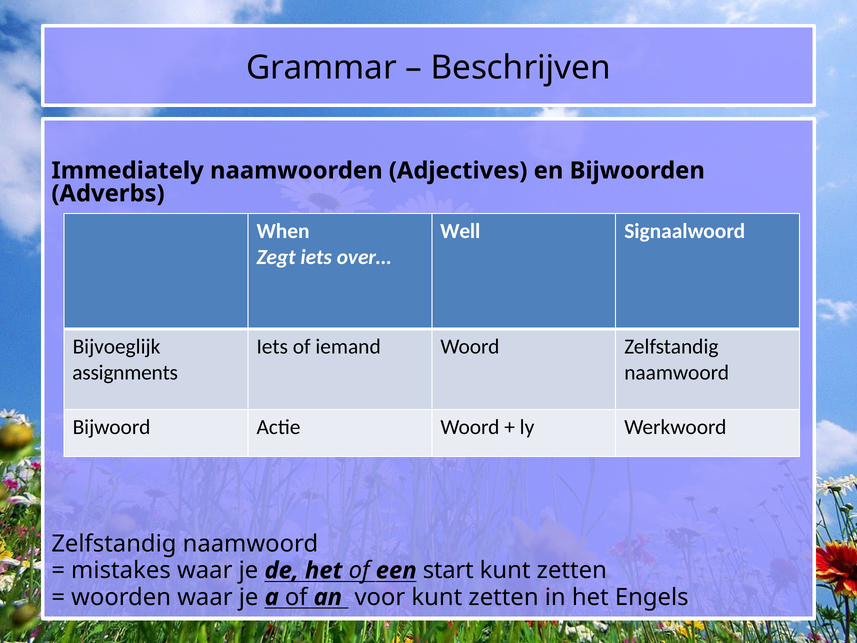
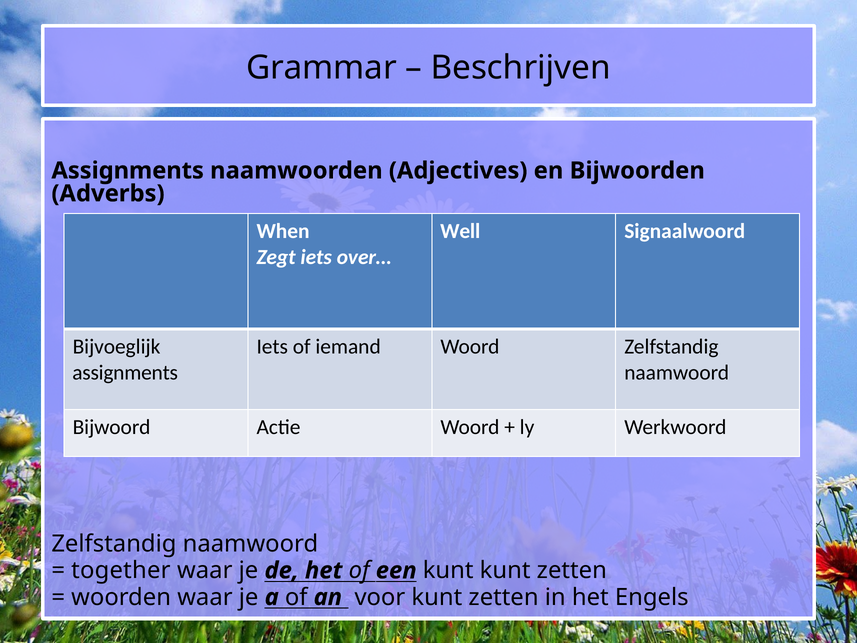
Immediately at (128, 171): Immediately -> Assignments
mistakes: mistakes -> together
een start: start -> kunt
